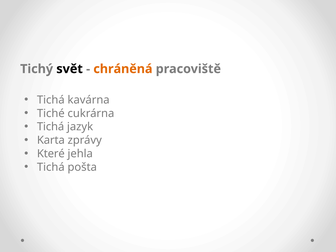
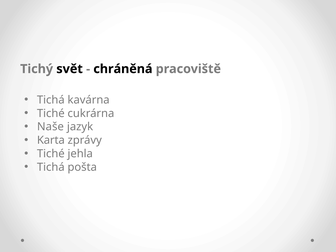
chráněná colour: orange -> black
Tichá at (51, 127): Tichá -> Naše
Které at (51, 154): Které -> Tiché
